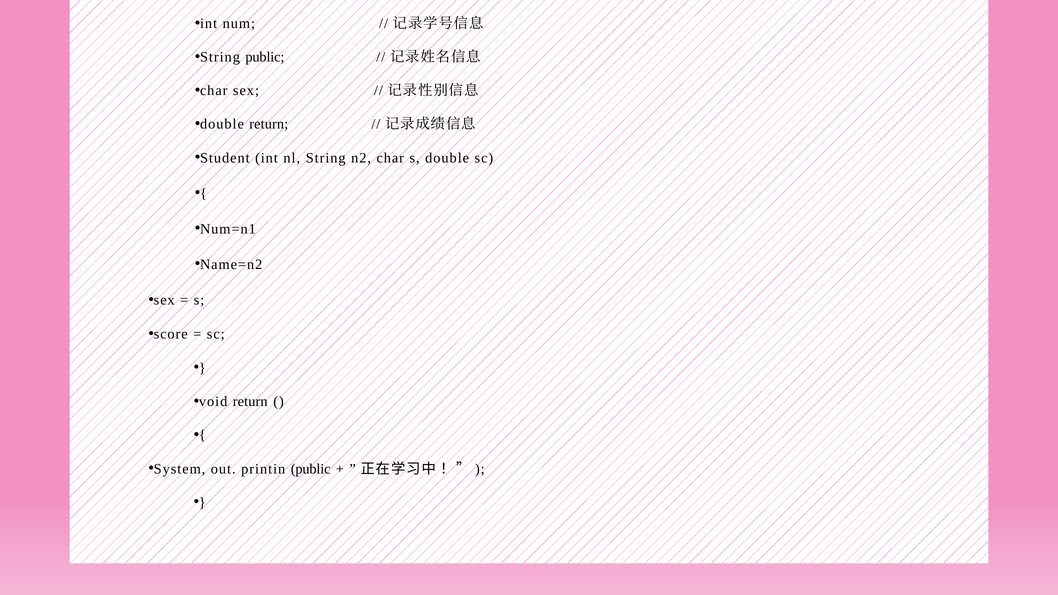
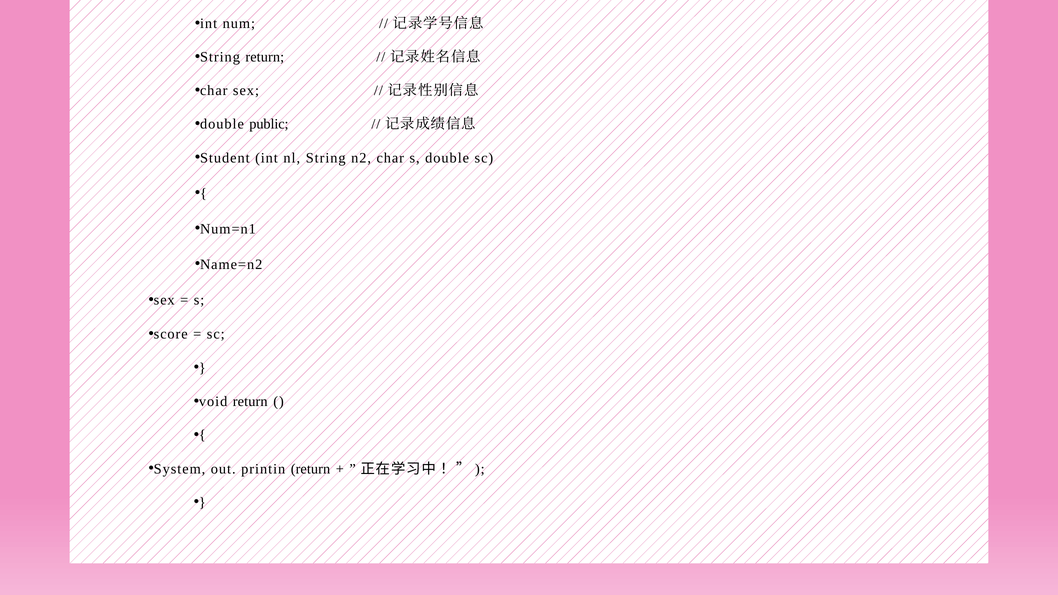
String public: public -> return
double return: return -> public
printin public: public -> return
